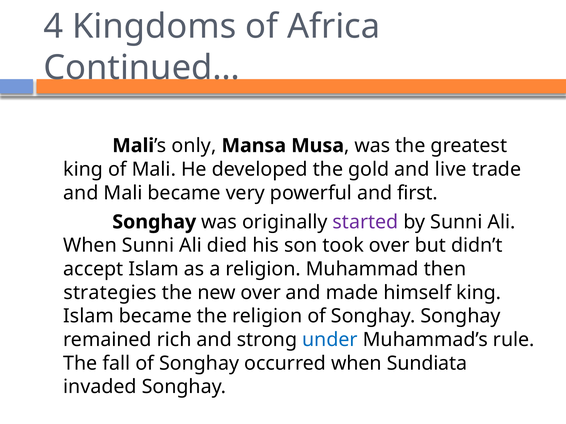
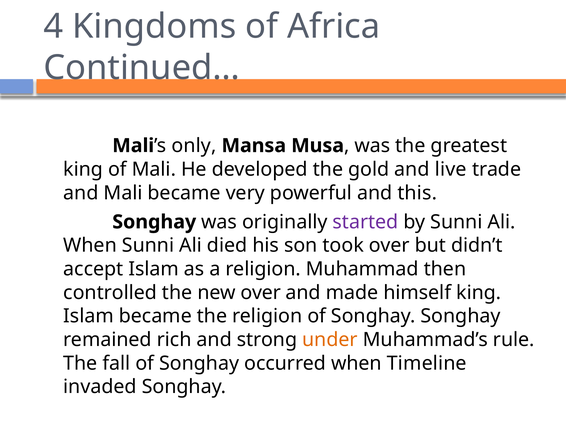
first: first -> this
strategies: strategies -> controlled
under colour: blue -> orange
Sundiata: Sundiata -> Timeline
